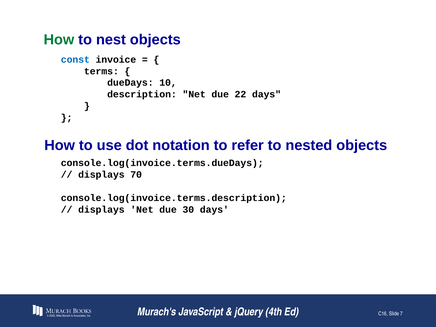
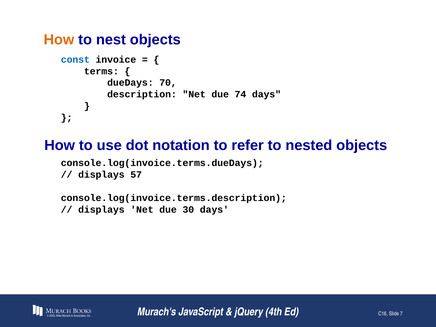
How at (59, 40) colour: green -> orange
10: 10 -> 70
22: 22 -> 74
70: 70 -> 57
